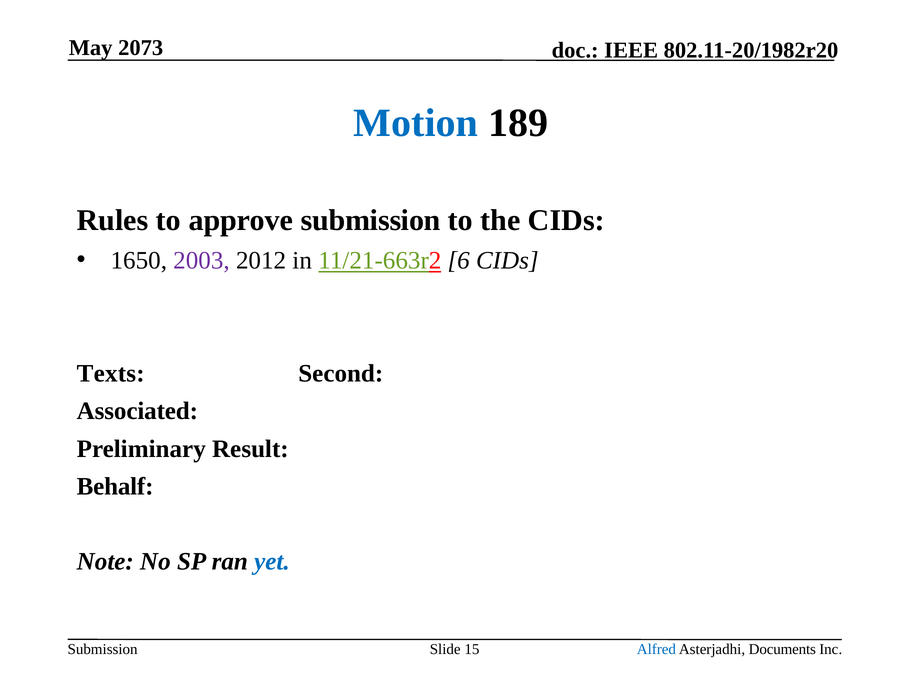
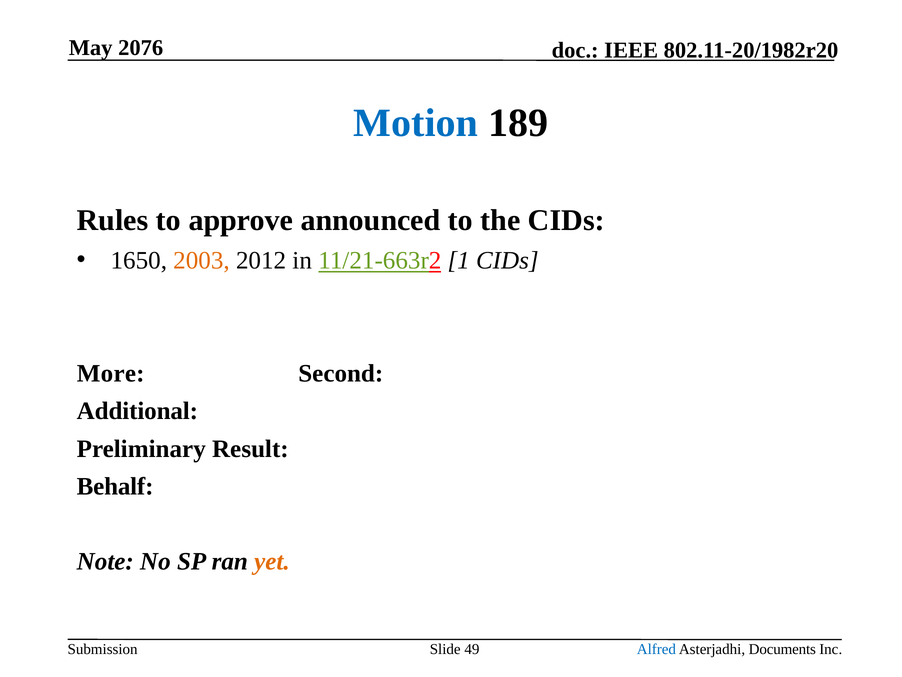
2073: 2073 -> 2076
approve submission: submission -> announced
2003 colour: purple -> orange
6: 6 -> 1
Texts: Texts -> More
Associated: Associated -> Additional
yet colour: blue -> orange
15: 15 -> 49
